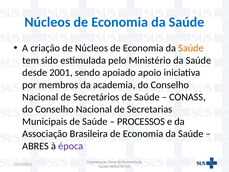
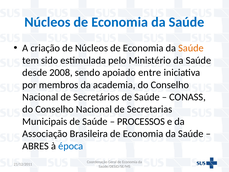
2001: 2001 -> 2008
apoio: apoio -> entre
época colour: purple -> blue
